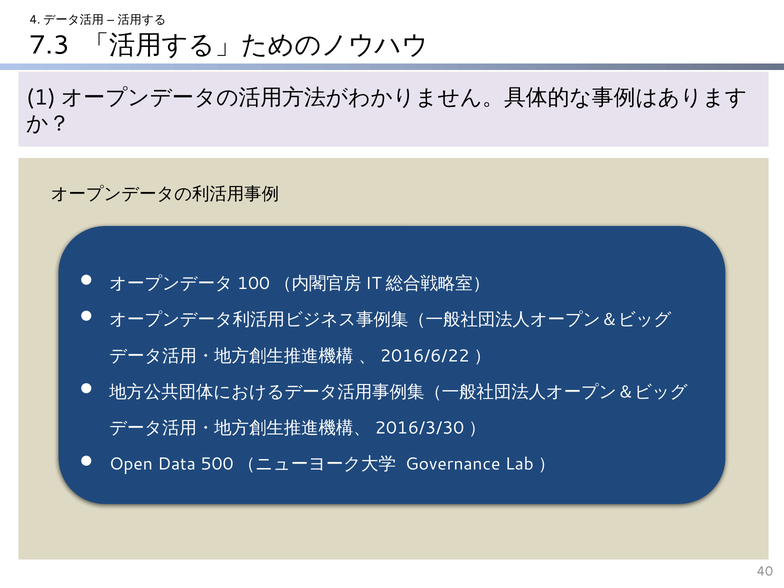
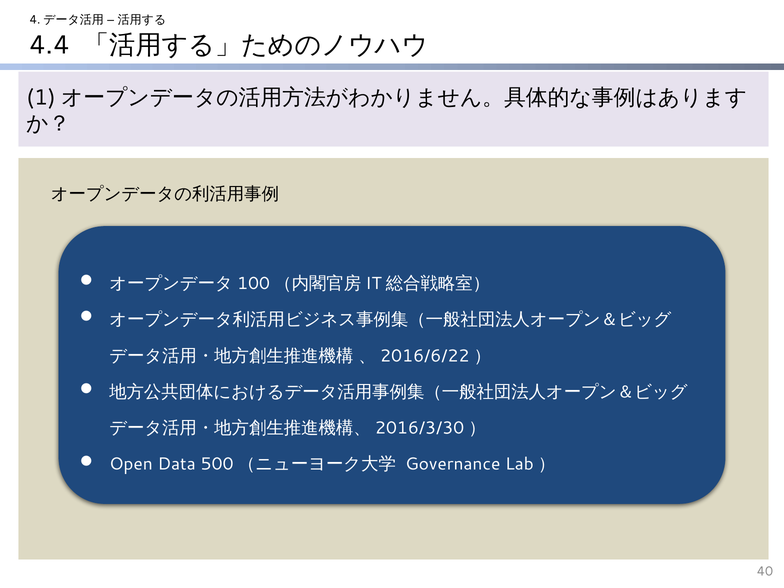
7.3: 7.3 -> 4.4
